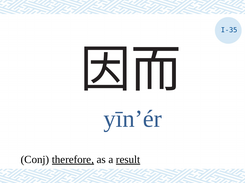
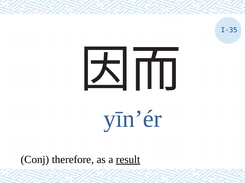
therefore underline: present -> none
